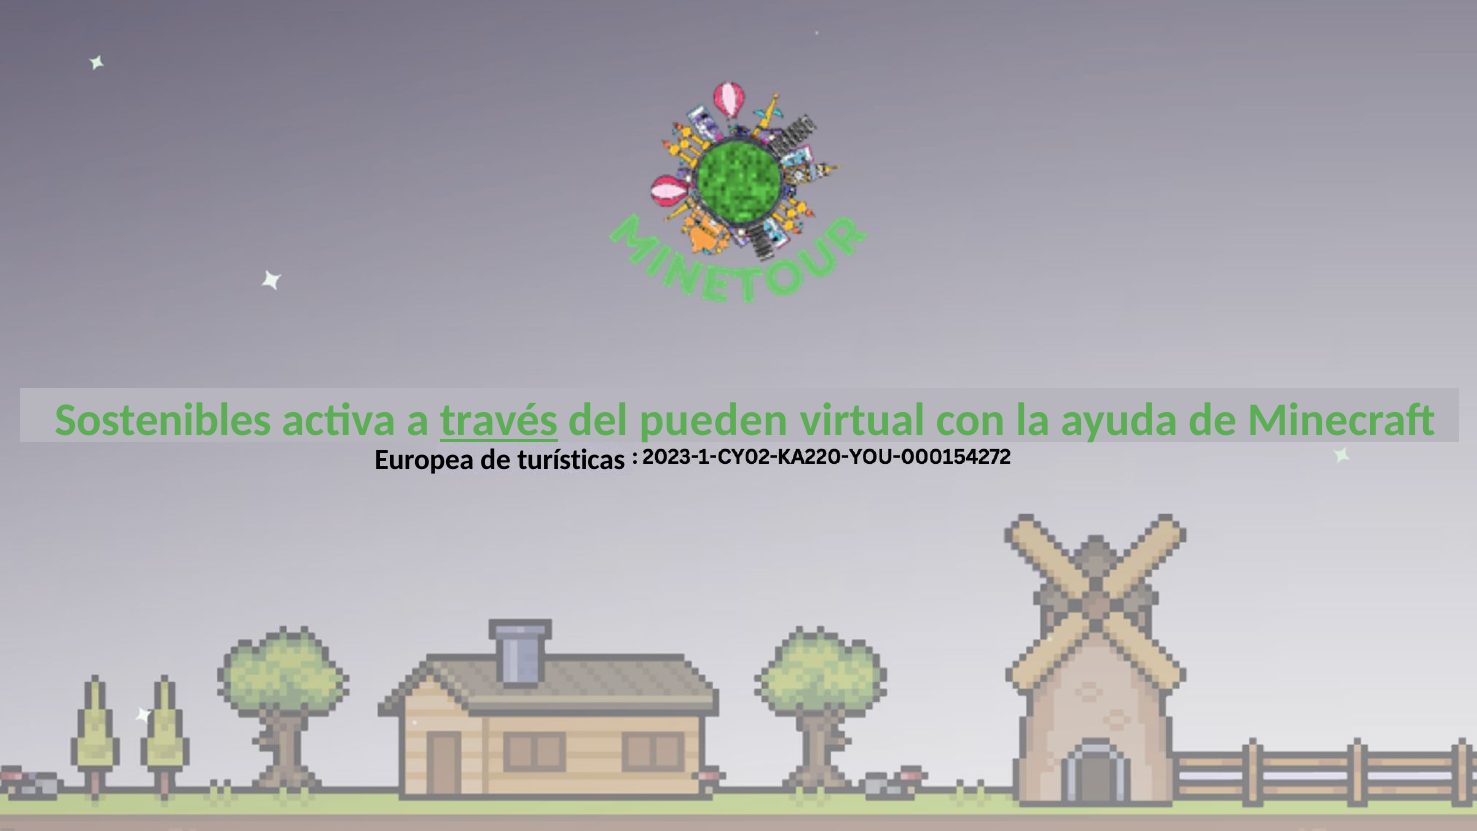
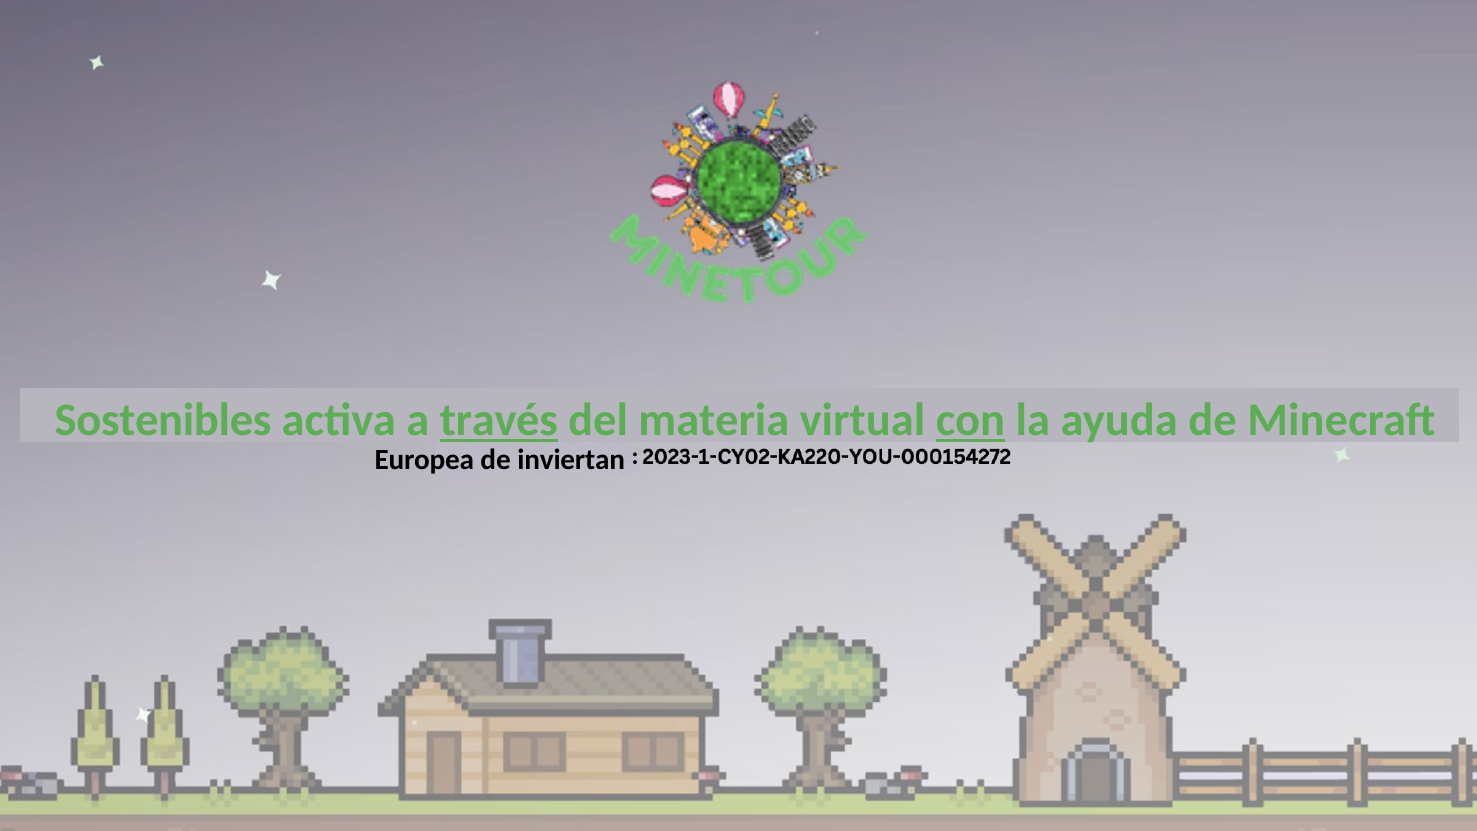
pueden: pueden -> materia
con underline: none -> present
turísticas: turísticas -> inviertan
